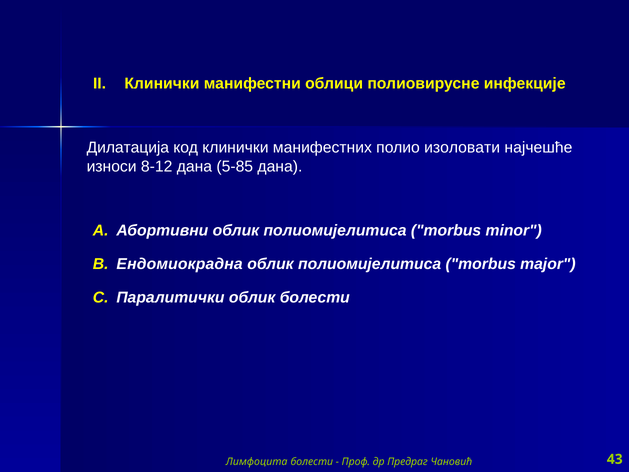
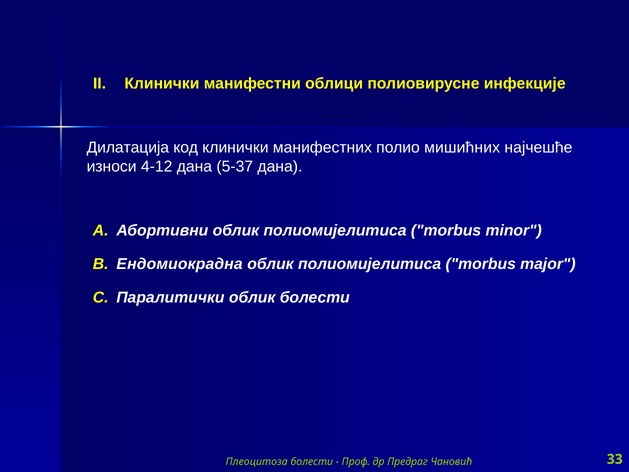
изоловати: изоловати -> мишићних
8-12: 8-12 -> 4-12
5-85: 5-85 -> 5-37
Лимфоцита: Лимфоцита -> Плеоцитоза
43: 43 -> 33
